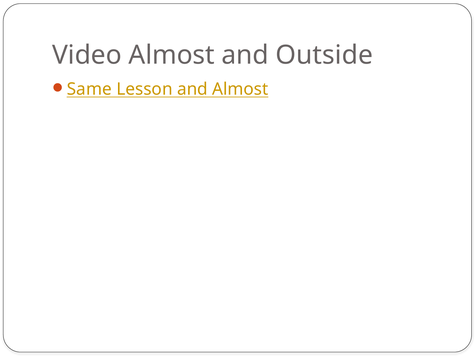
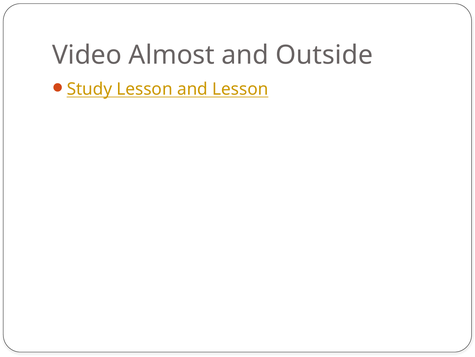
Same: Same -> Study
and Almost: Almost -> Lesson
